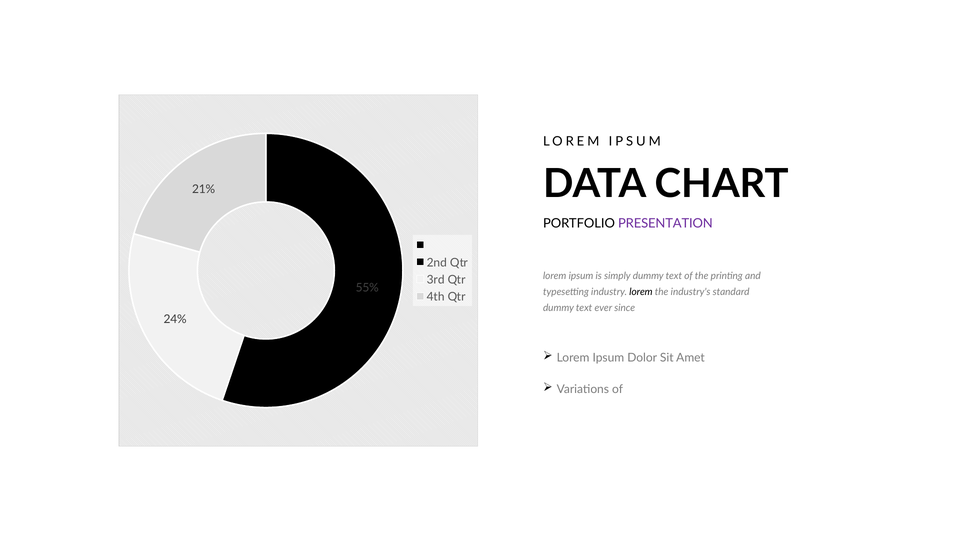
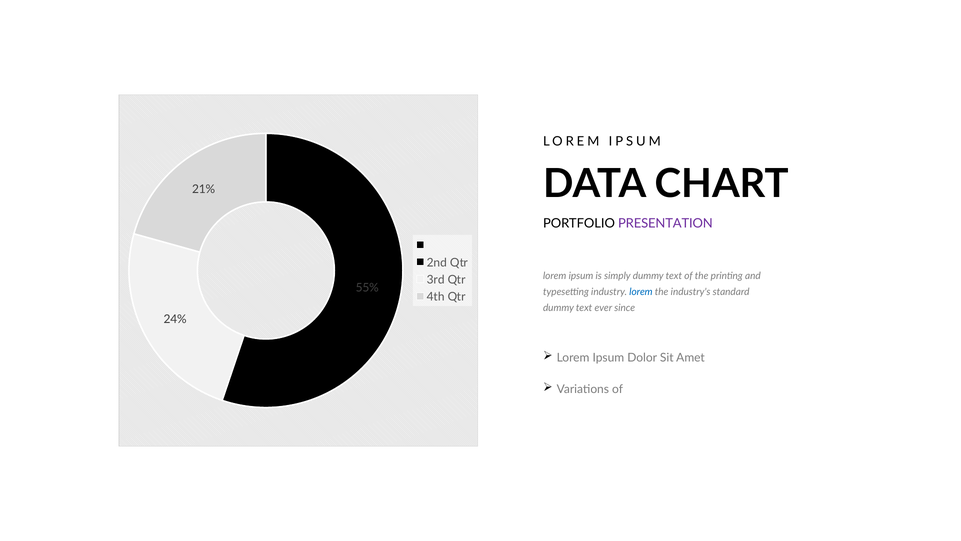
lorem at (641, 292) colour: black -> blue
